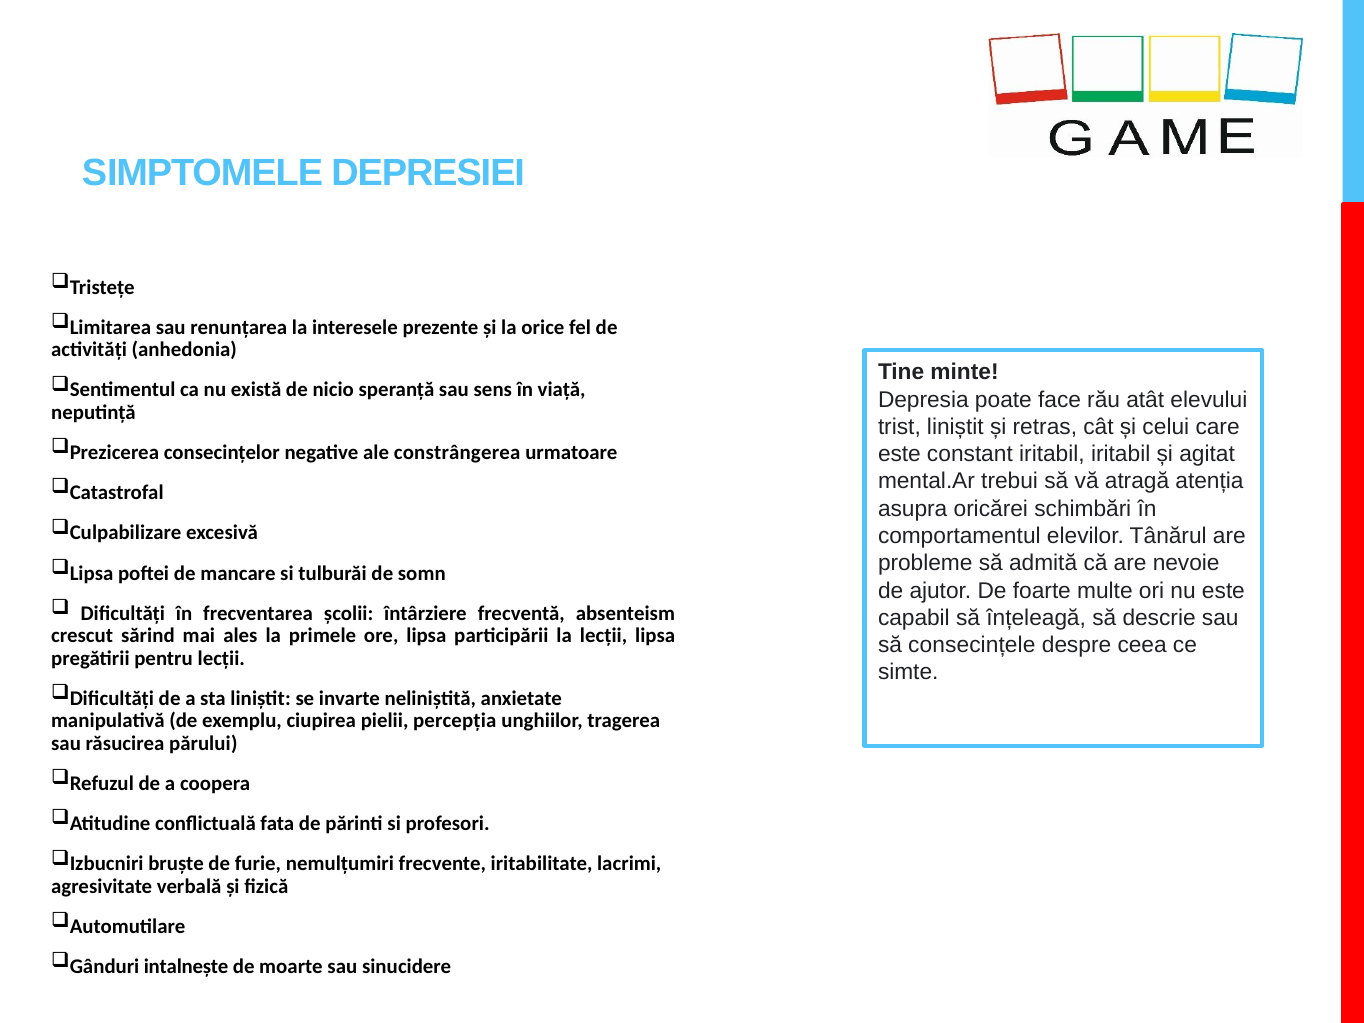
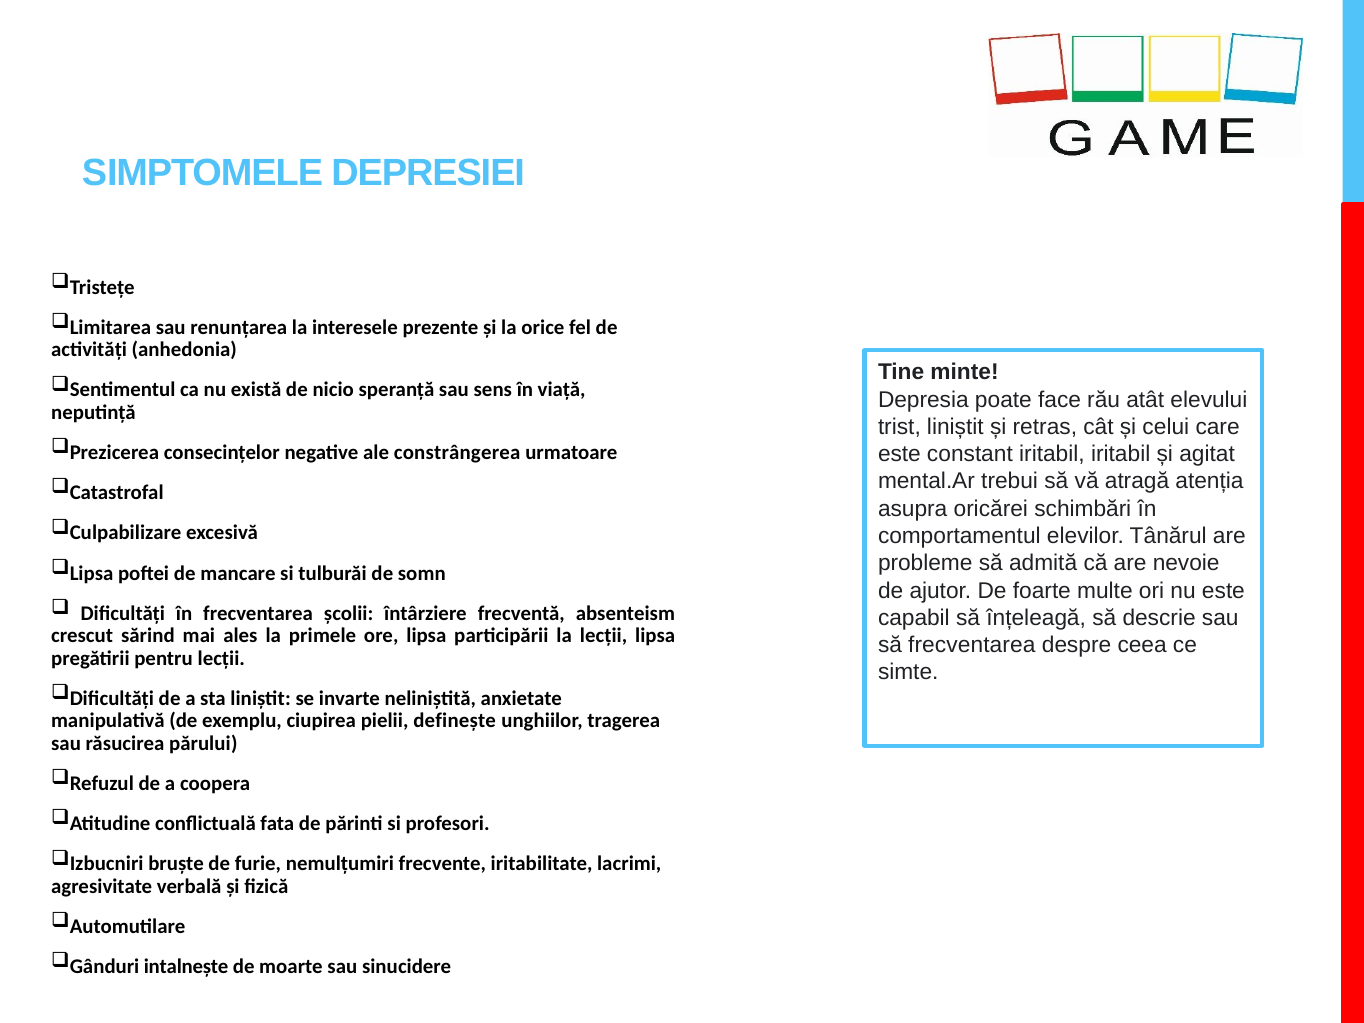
să consecințele: consecințele -> frecventarea
percepția: percepția -> definește
